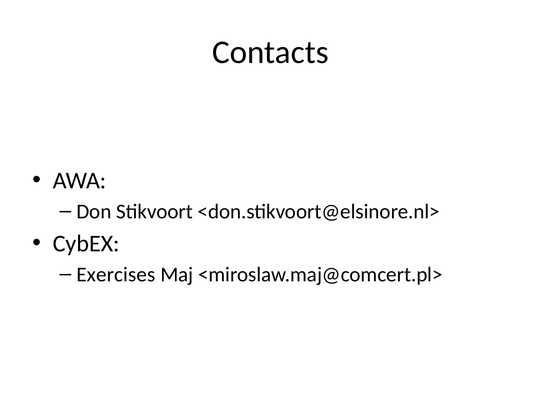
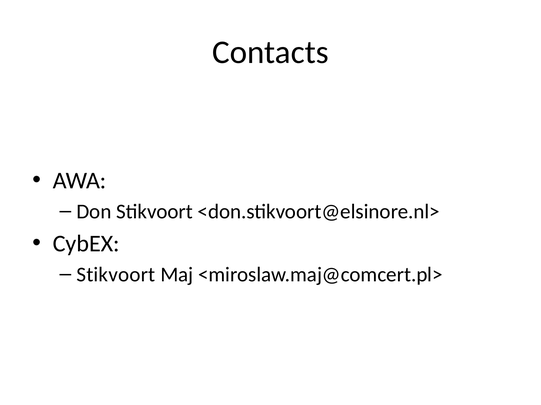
Exercises at (116, 275): Exercises -> Stikvoort
